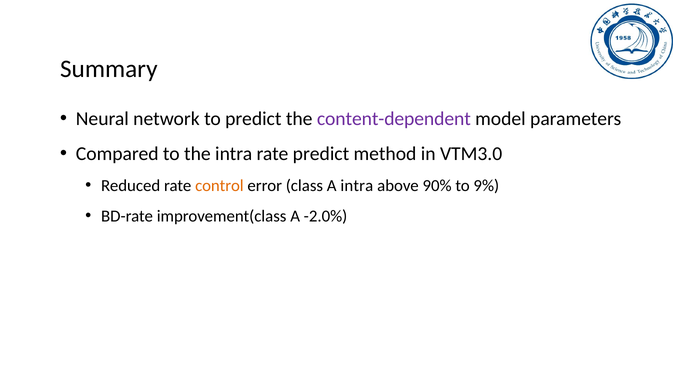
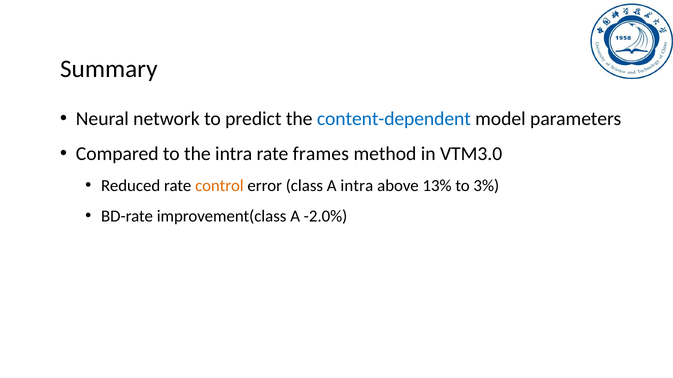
content-dependent colour: purple -> blue
rate predict: predict -> frames
90%: 90% -> 13%
9%: 9% -> 3%
